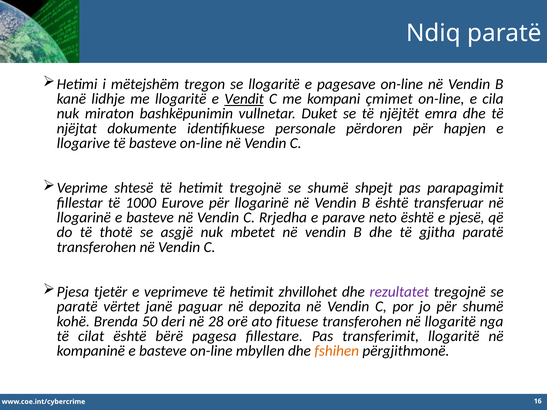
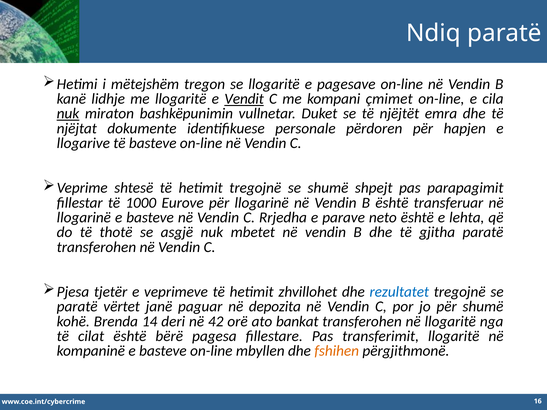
nuk at (68, 114) underline: none -> present
pjesë: pjesë -> lehta
rezultatet colour: purple -> blue
50: 50 -> 14
28: 28 -> 42
fituese: fituese -> bankat
